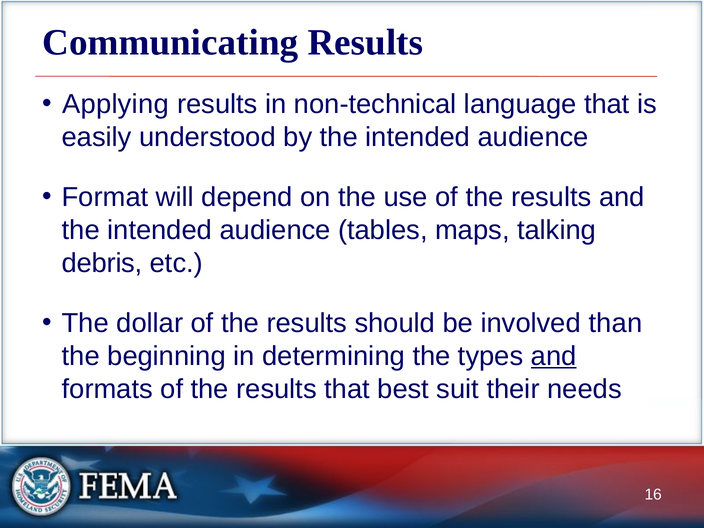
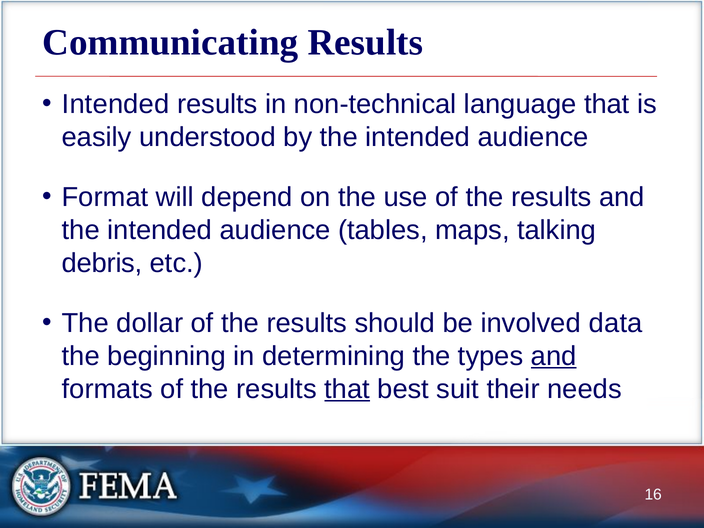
Applying at (116, 104): Applying -> Intended
than: than -> data
that at (347, 389) underline: none -> present
